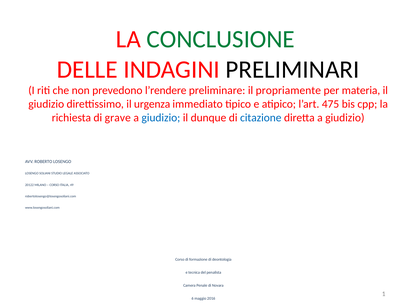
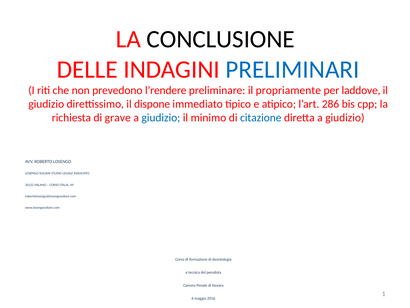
CONCLUSIONE colour: green -> black
PRELIMINARI colour: black -> blue
materia: materia -> laddove
urgenza: urgenza -> dispone
475: 475 -> 286
dunque: dunque -> minimo
